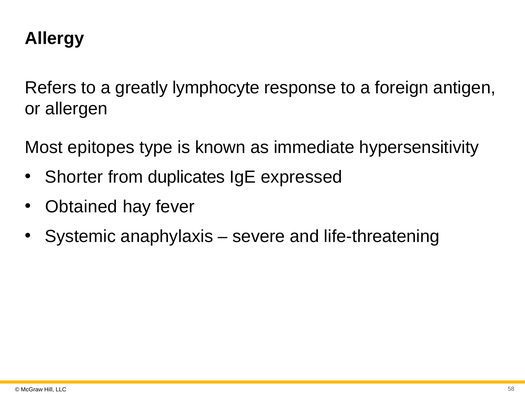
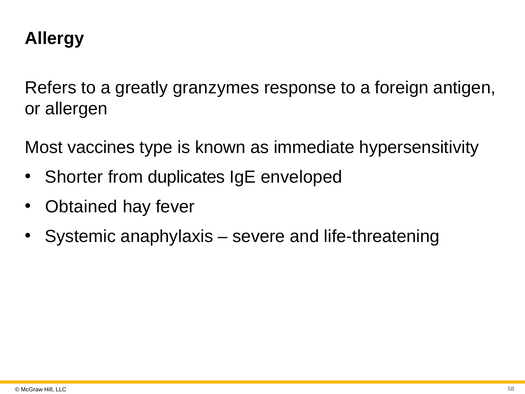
lymphocyte: lymphocyte -> granzymes
epitopes: epitopes -> vaccines
expressed: expressed -> enveloped
